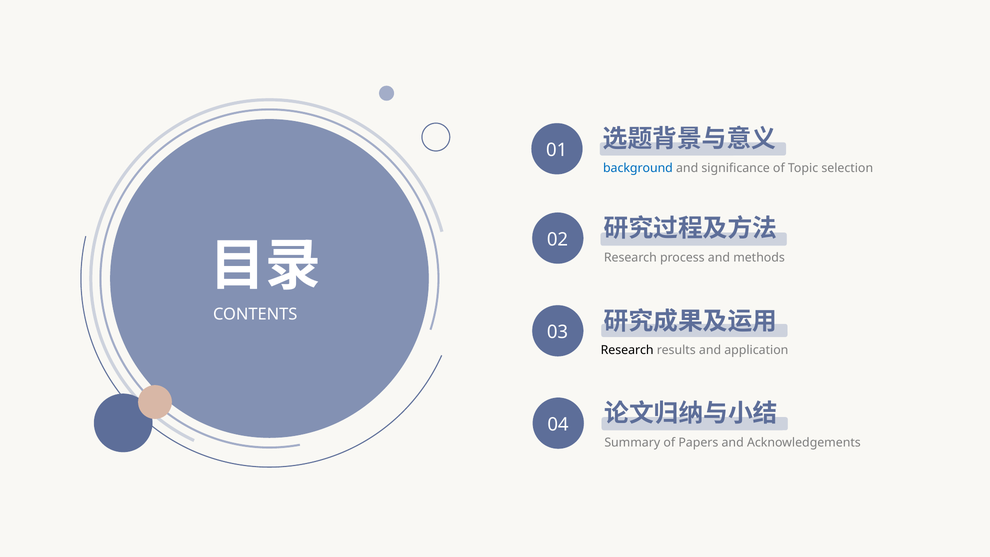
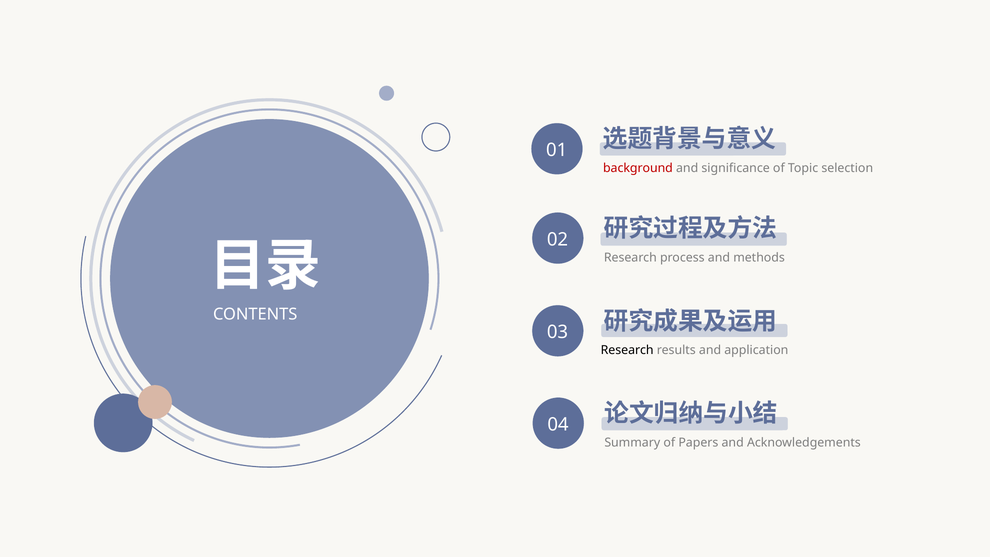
background colour: blue -> red
